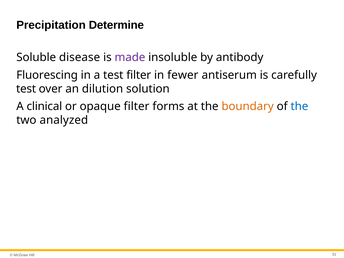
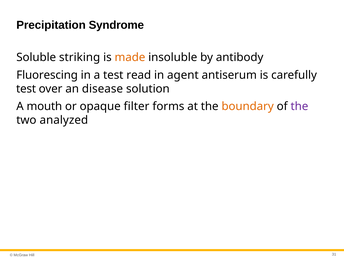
Determine: Determine -> Syndrome
disease: disease -> striking
made colour: purple -> orange
test filter: filter -> read
fewer: fewer -> agent
dilution: dilution -> disease
clinical: clinical -> mouth
the at (299, 106) colour: blue -> purple
